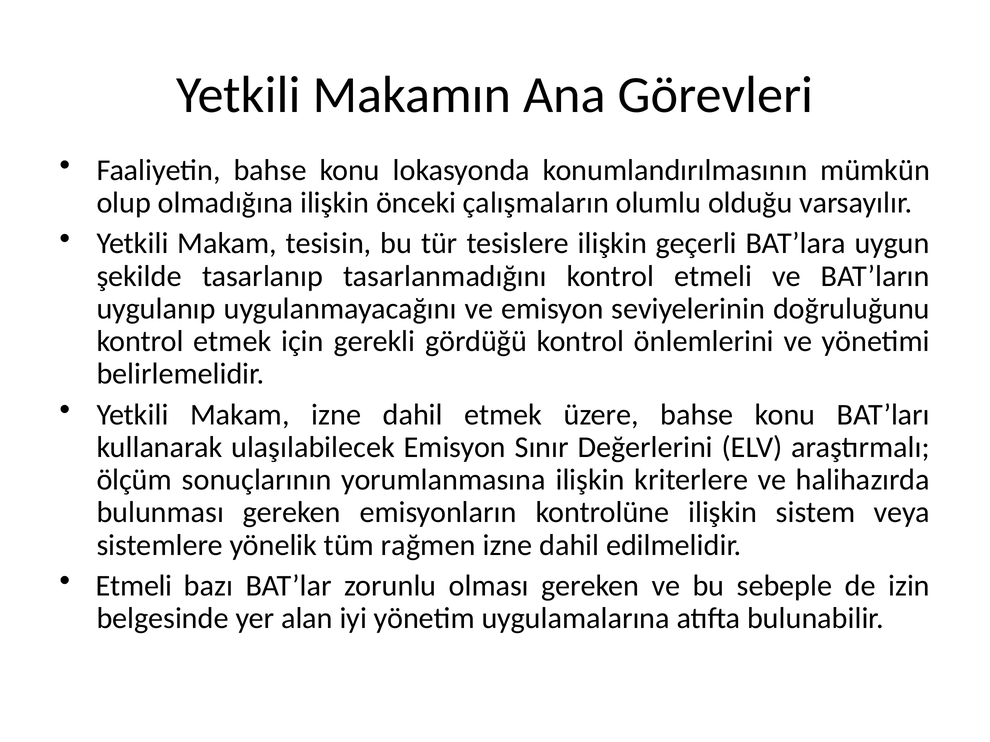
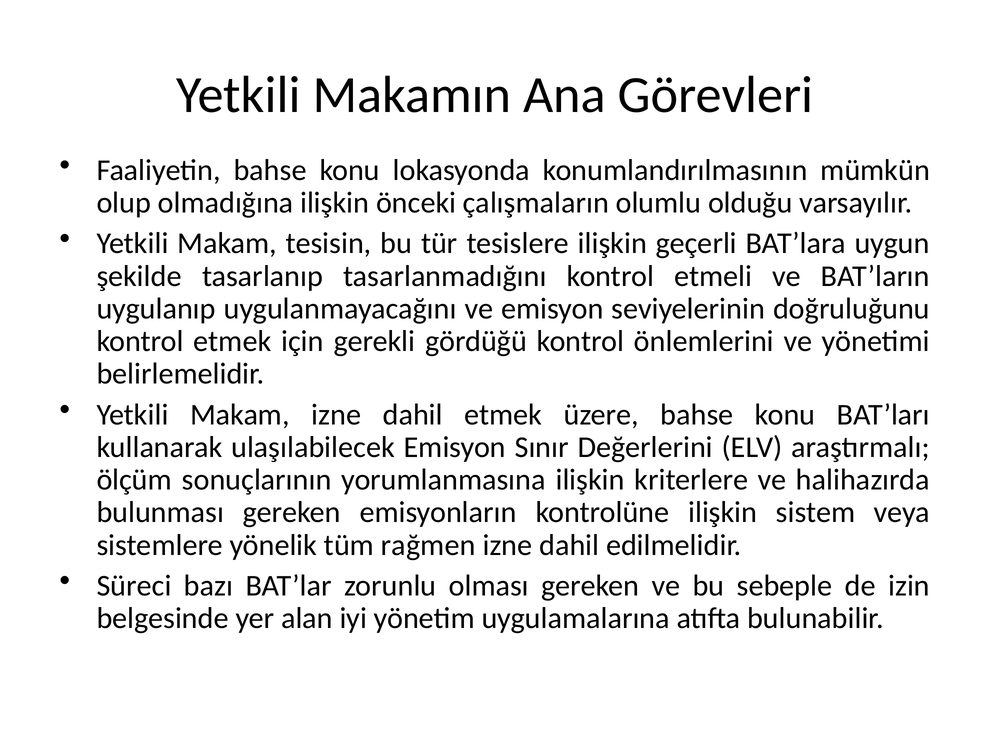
Etmeli at (134, 586): Etmeli -> Süreci
